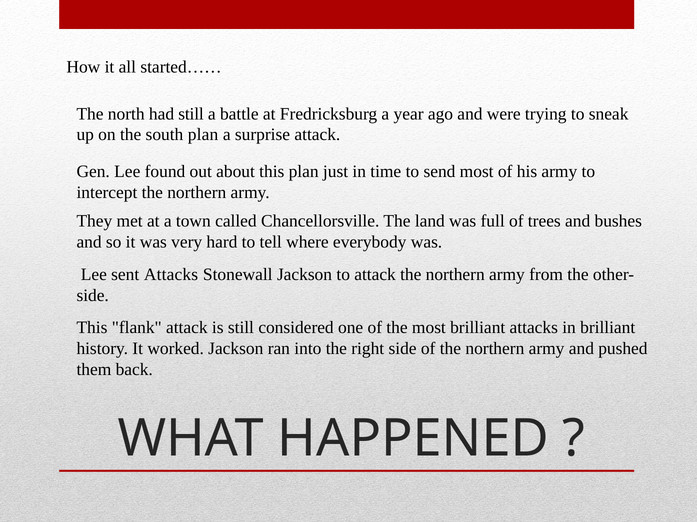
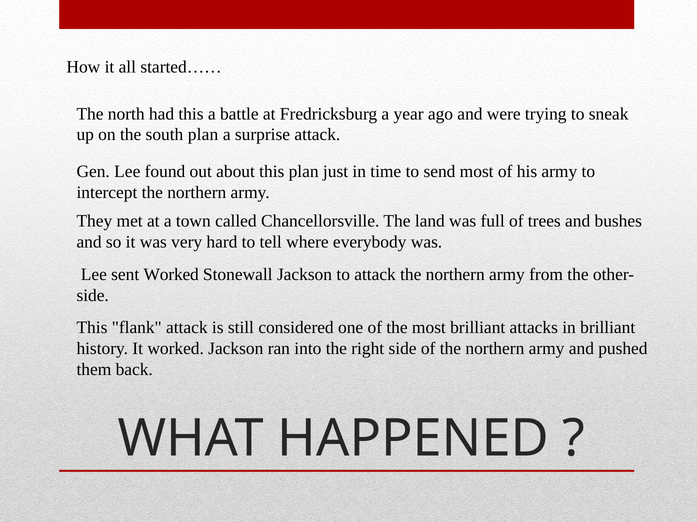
had still: still -> this
sent Attacks: Attacks -> Worked
